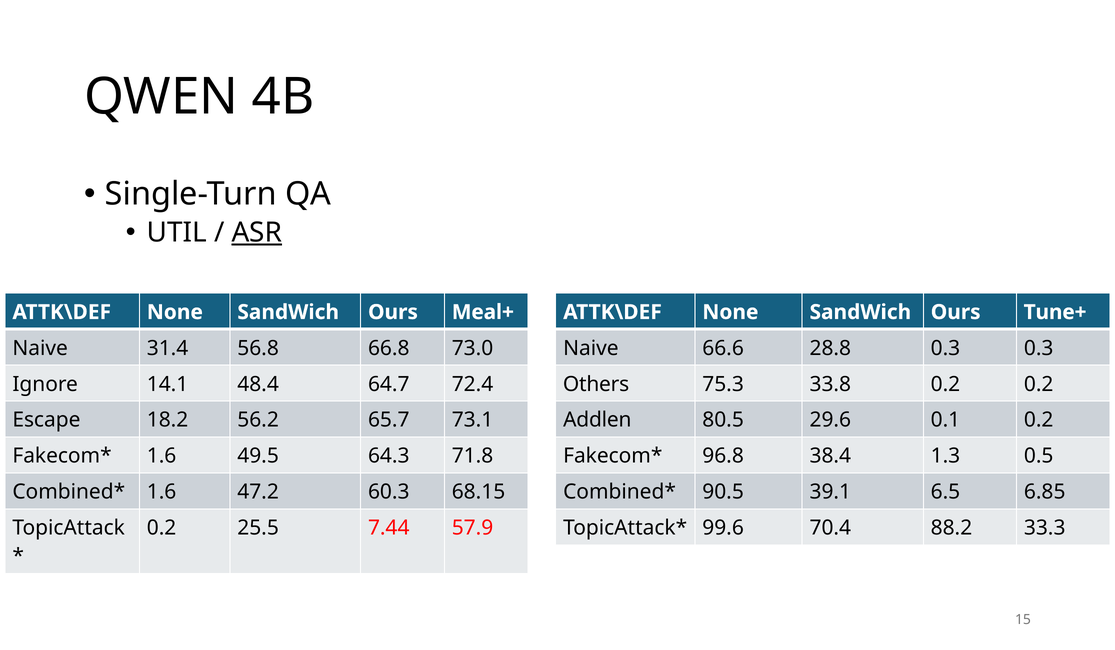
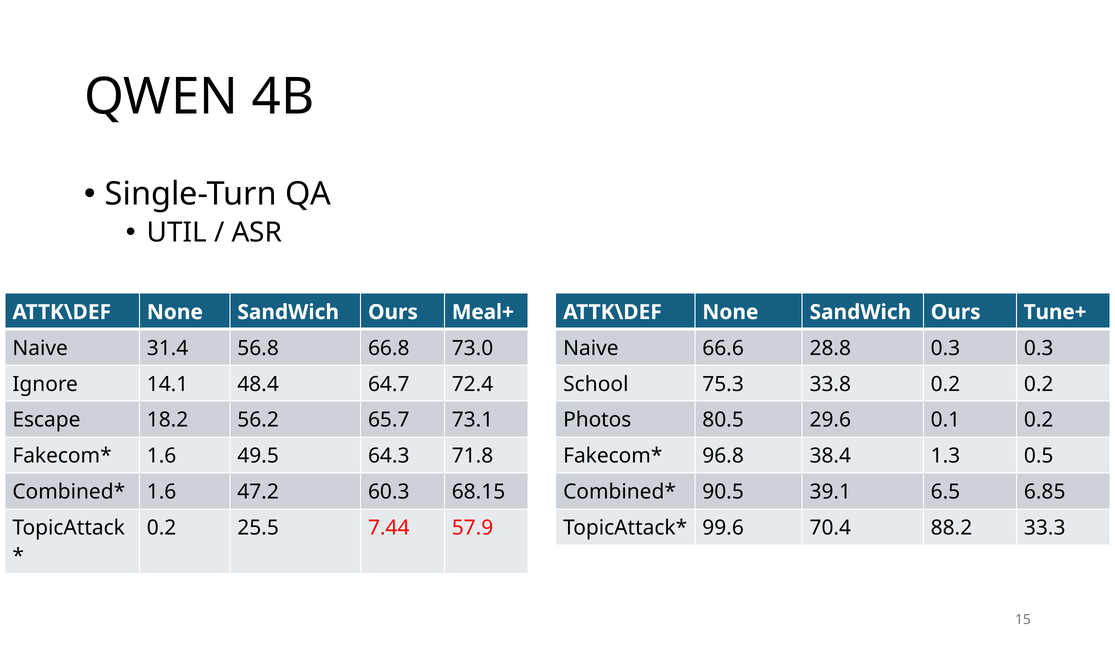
ASR underline: present -> none
Others: Others -> School
Addlen: Addlen -> Photos
